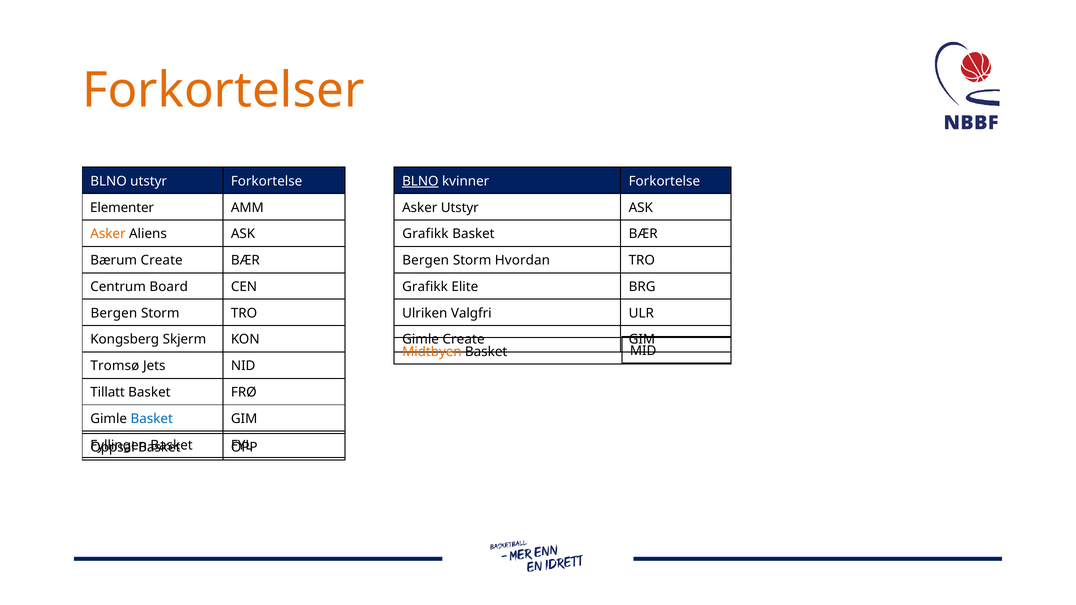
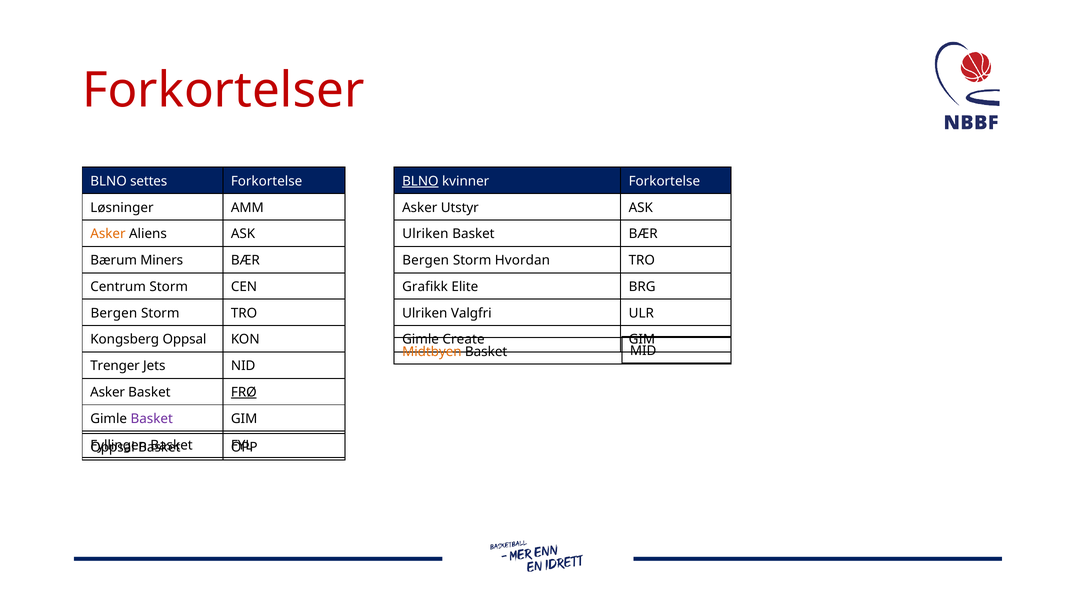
Forkortelser colour: orange -> red
BLNO utstyr: utstyr -> settes
Elementer: Elementer -> Løsninger
Grafikk at (425, 234): Grafikk -> Ulriken
Bærum Create: Create -> Miners
Centrum Board: Board -> Storm
Kongsberg Skjerm: Skjerm -> Oppsal
Tromsø: Tromsø -> Trenger
Tillatt at (108, 392): Tillatt -> Asker
FRØ underline: none -> present
Basket at (152, 419) colour: blue -> purple
